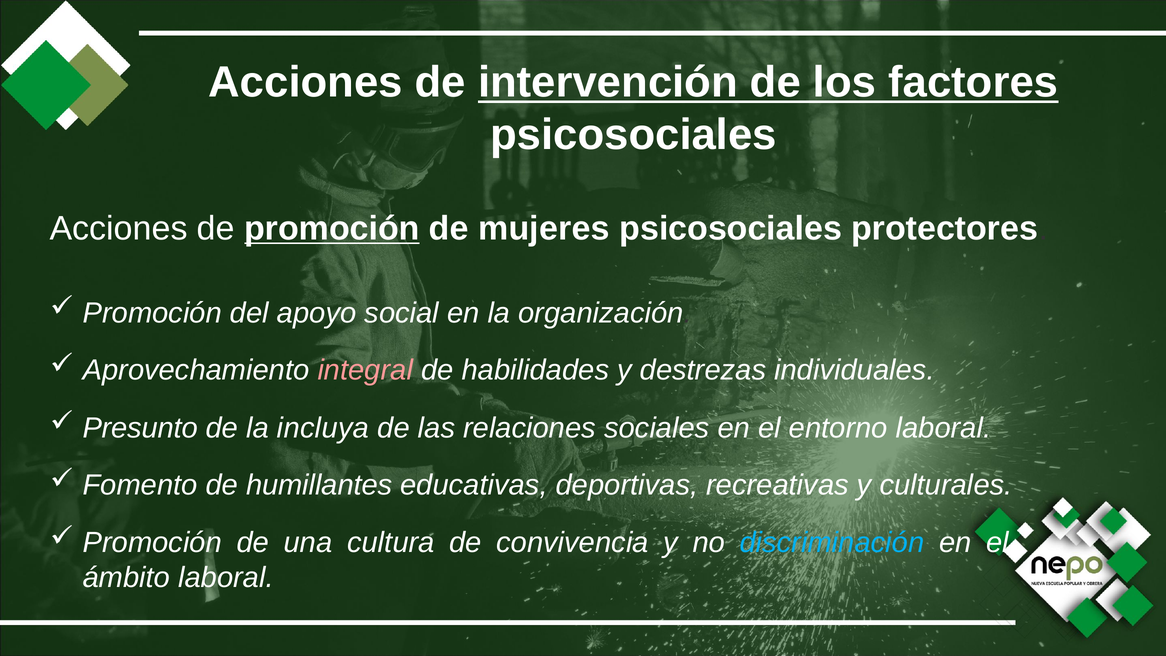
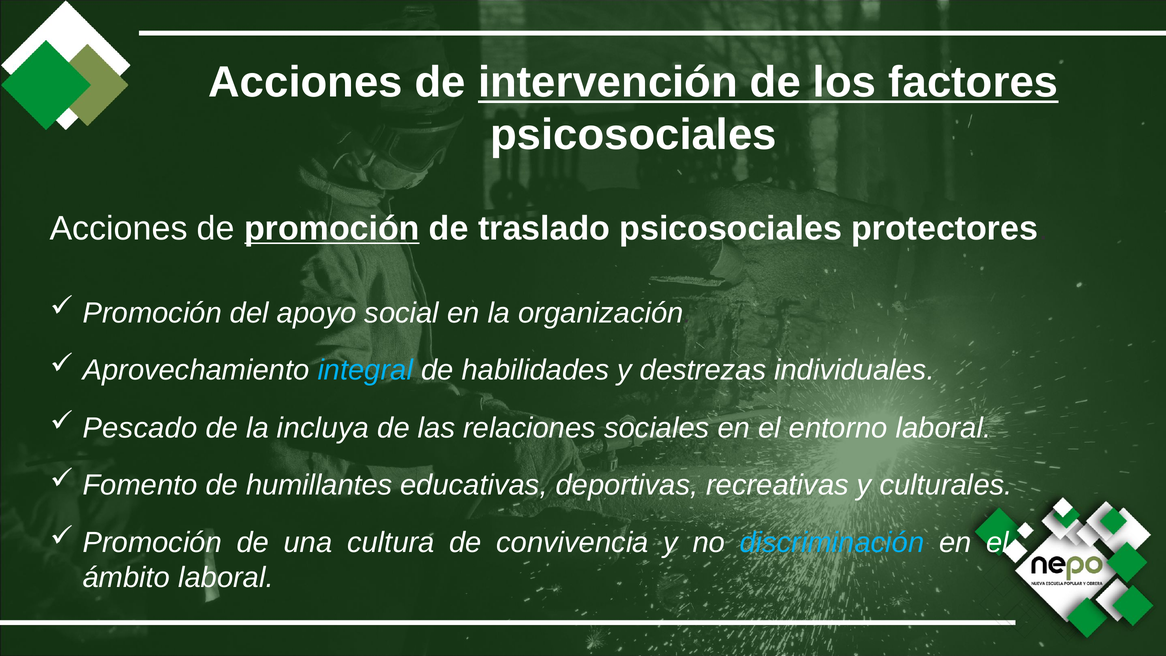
mujeres: mujeres -> traslado
integral colour: pink -> light blue
Presunto: Presunto -> Pescado
